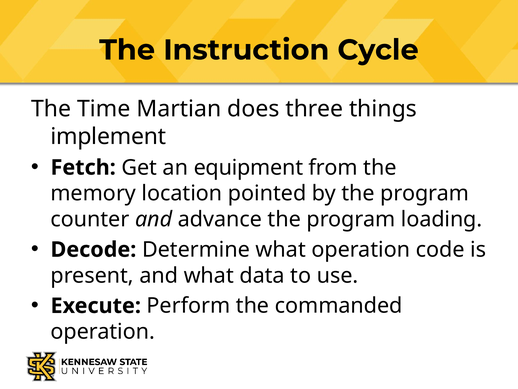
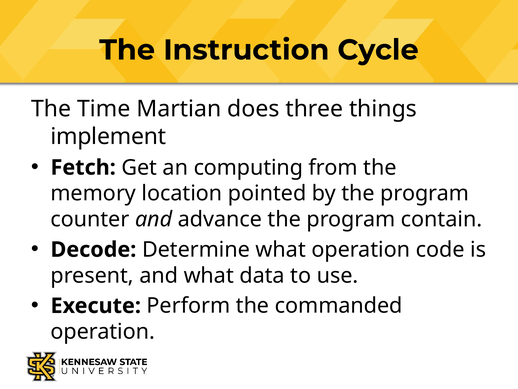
equipment: equipment -> computing
loading: loading -> contain
